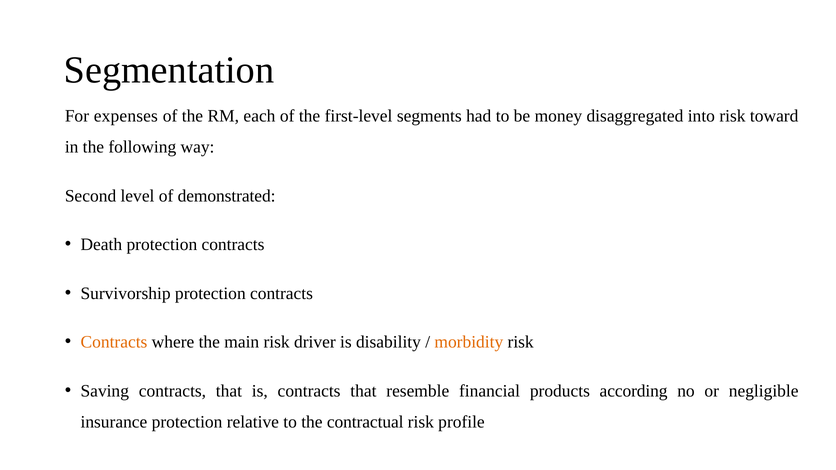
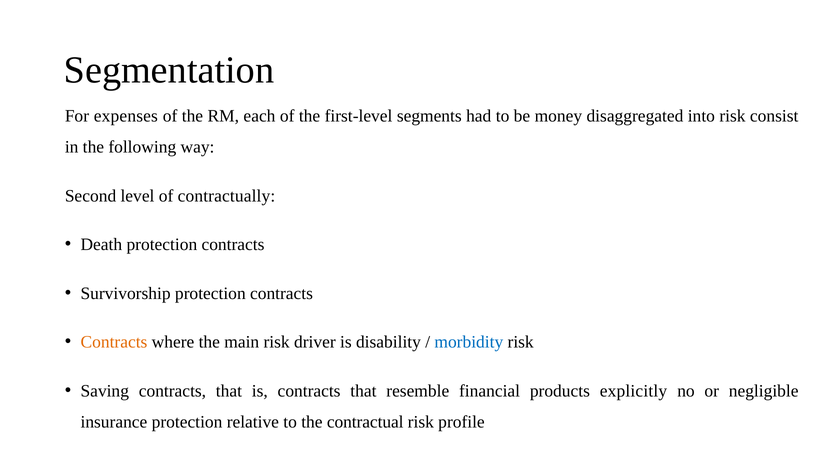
toward: toward -> consist
demonstrated: demonstrated -> contractually
morbidity colour: orange -> blue
according: according -> explicitly
